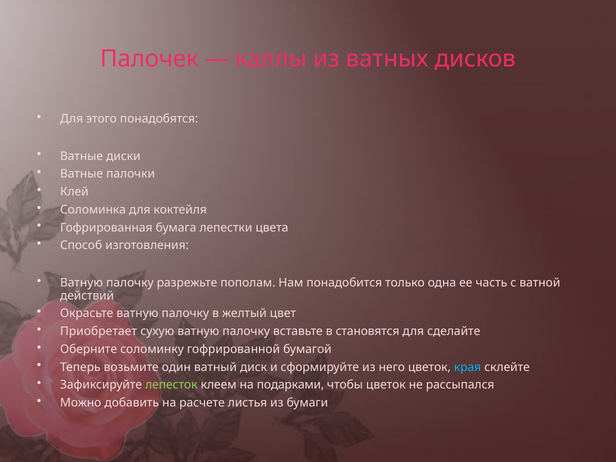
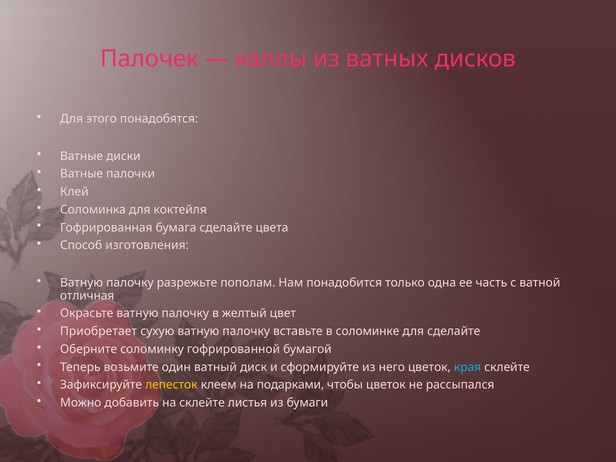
бумага лепестки: лепестки -> сделайте
действий: действий -> отличная
становятся: становятся -> соломинке
лепесток colour: light green -> yellow
на расчете: расчете -> склейте
